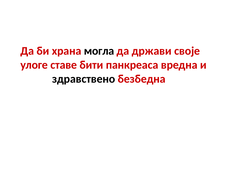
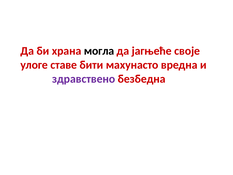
држави: држави -> јагњеће
панкреаса: панкреаса -> махунасто
здравствено colour: black -> purple
